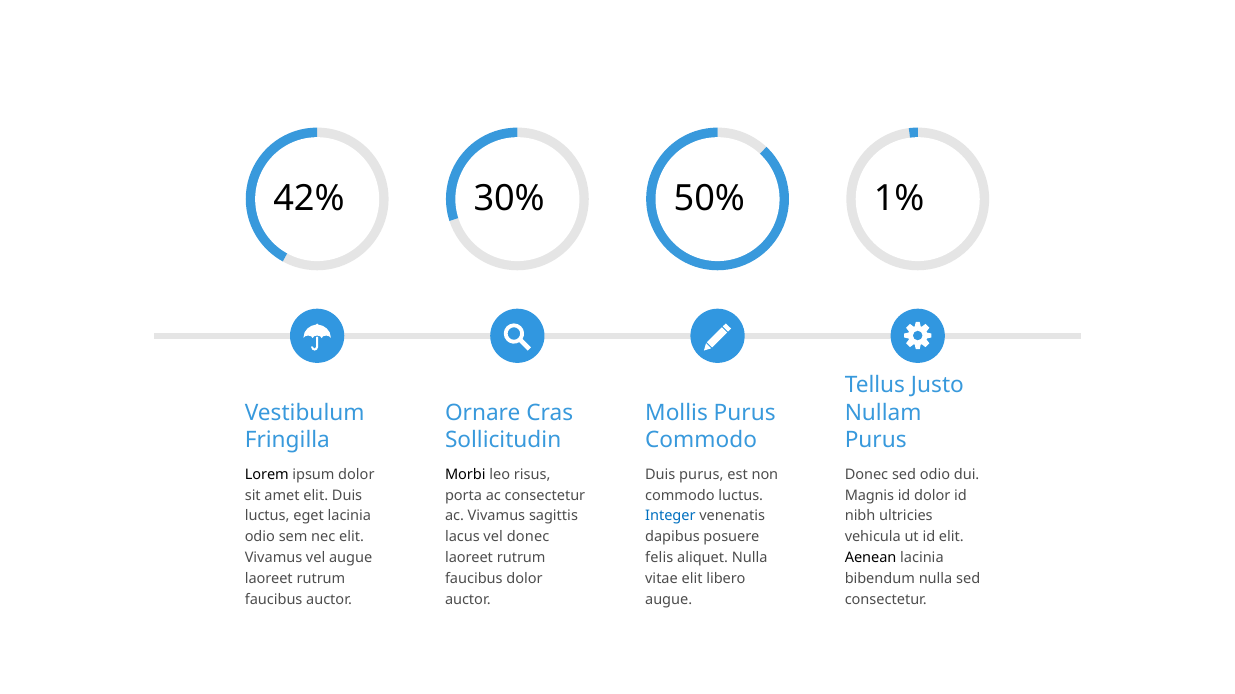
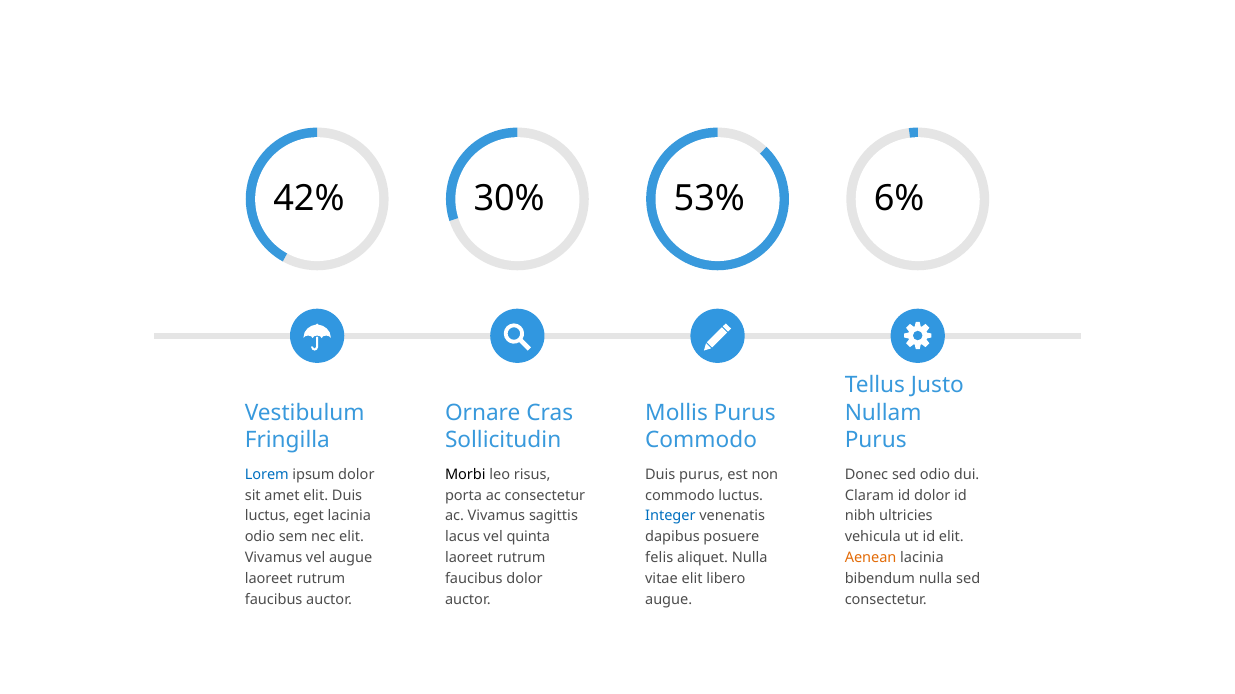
50%: 50% -> 53%
1%: 1% -> 6%
Lorem colour: black -> blue
Magnis: Magnis -> Claram
vel donec: donec -> quinta
Aenean colour: black -> orange
